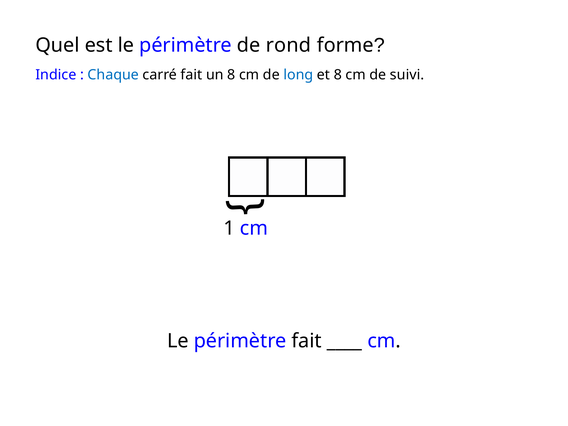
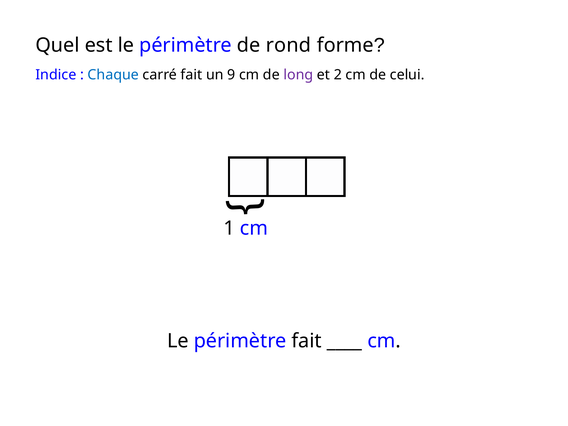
un 8: 8 -> 9
long colour: blue -> purple
et 8: 8 -> 2
suivi: suivi -> celui
